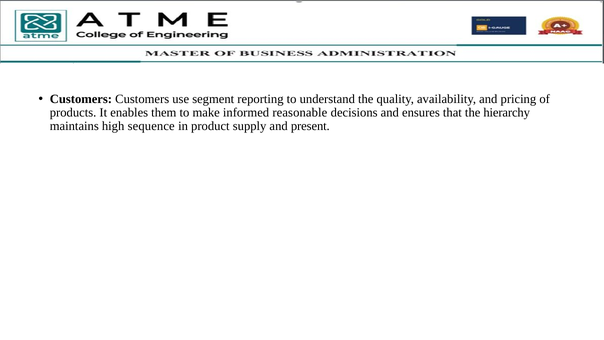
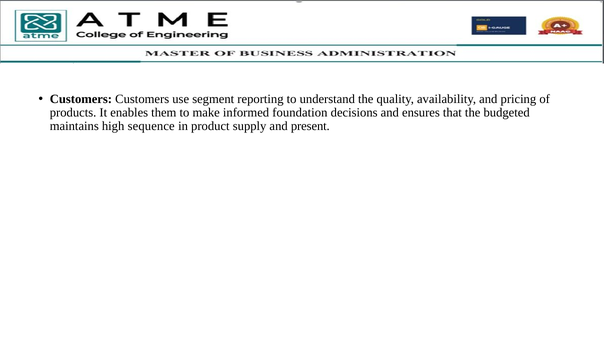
reasonable: reasonable -> foundation
hierarchy: hierarchy -> budgeted
